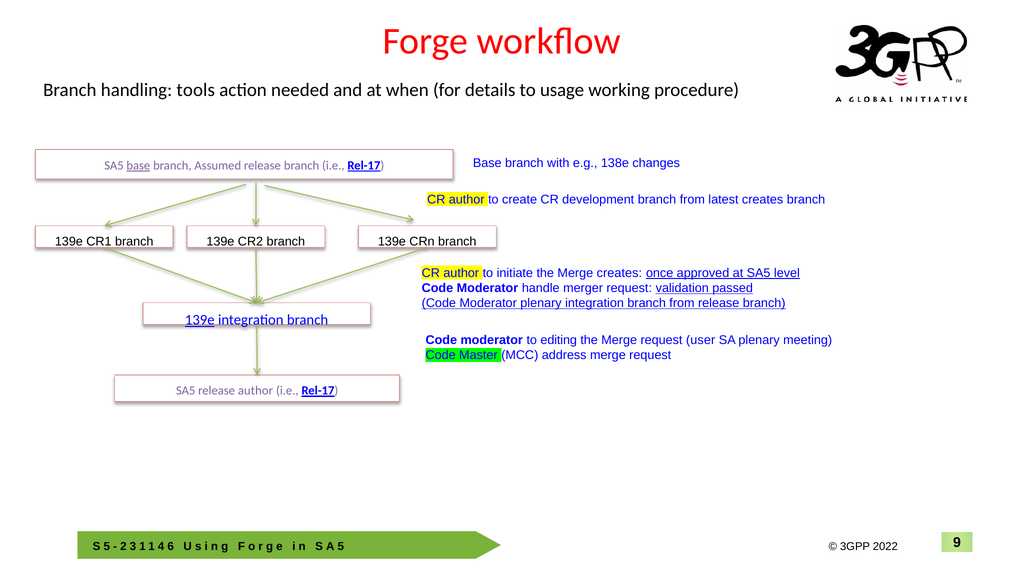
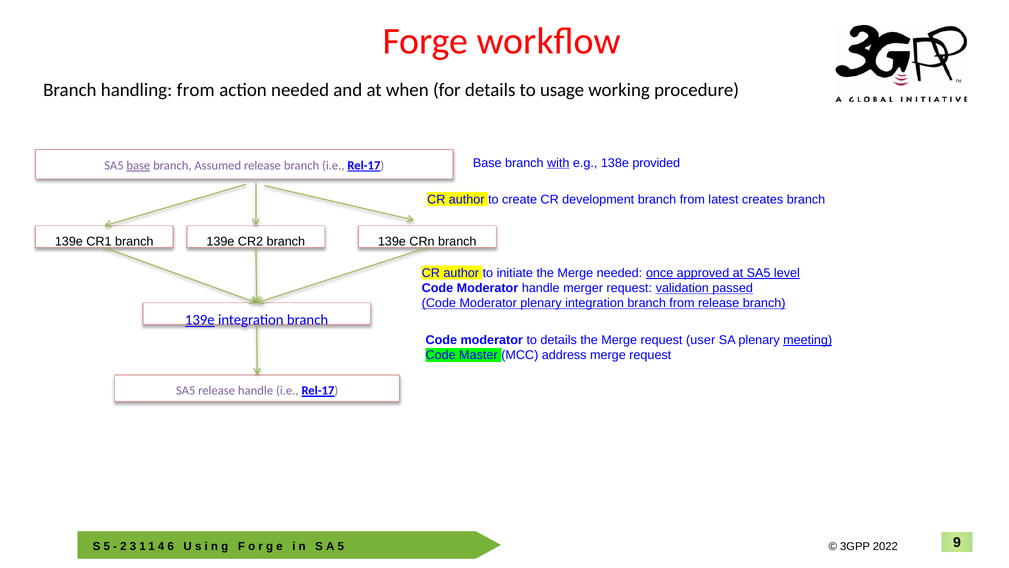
handling tools: tools -> from
with underline: none -> present
changes: changes -> provided
Merge creates: creates -> needed
to editing: editing -> details
meeting underline: none -> present
release author: author -> handle
